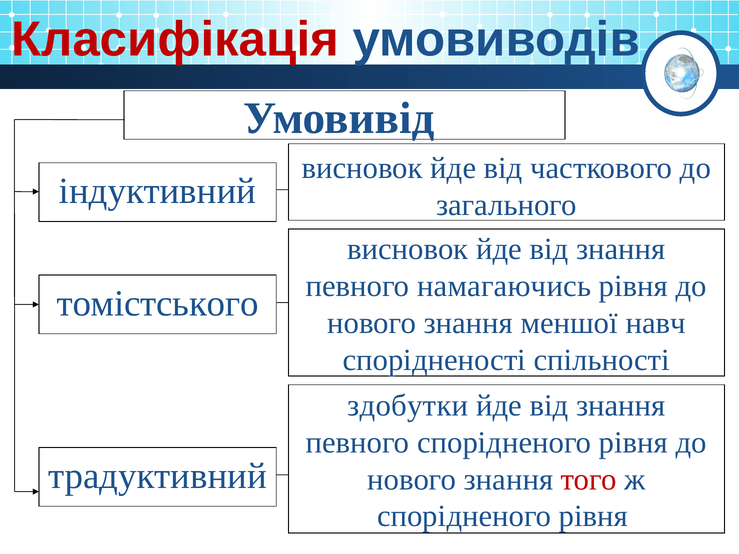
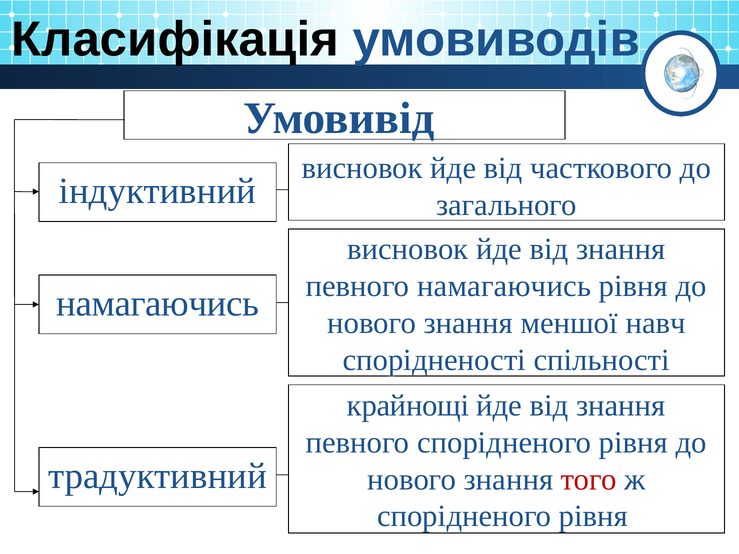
Класифікація colour: red -> black
томістського at (158, 304): томістського -> намагаючись
здобутки: здобутки -> крайнощі
